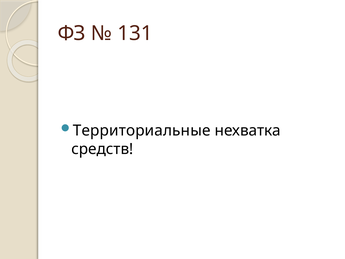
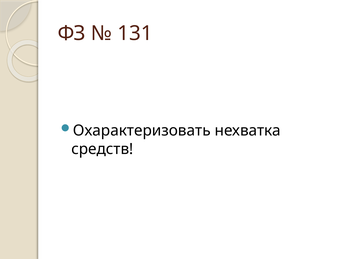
Территориальные: Территориальные -> Охарактеризовать
